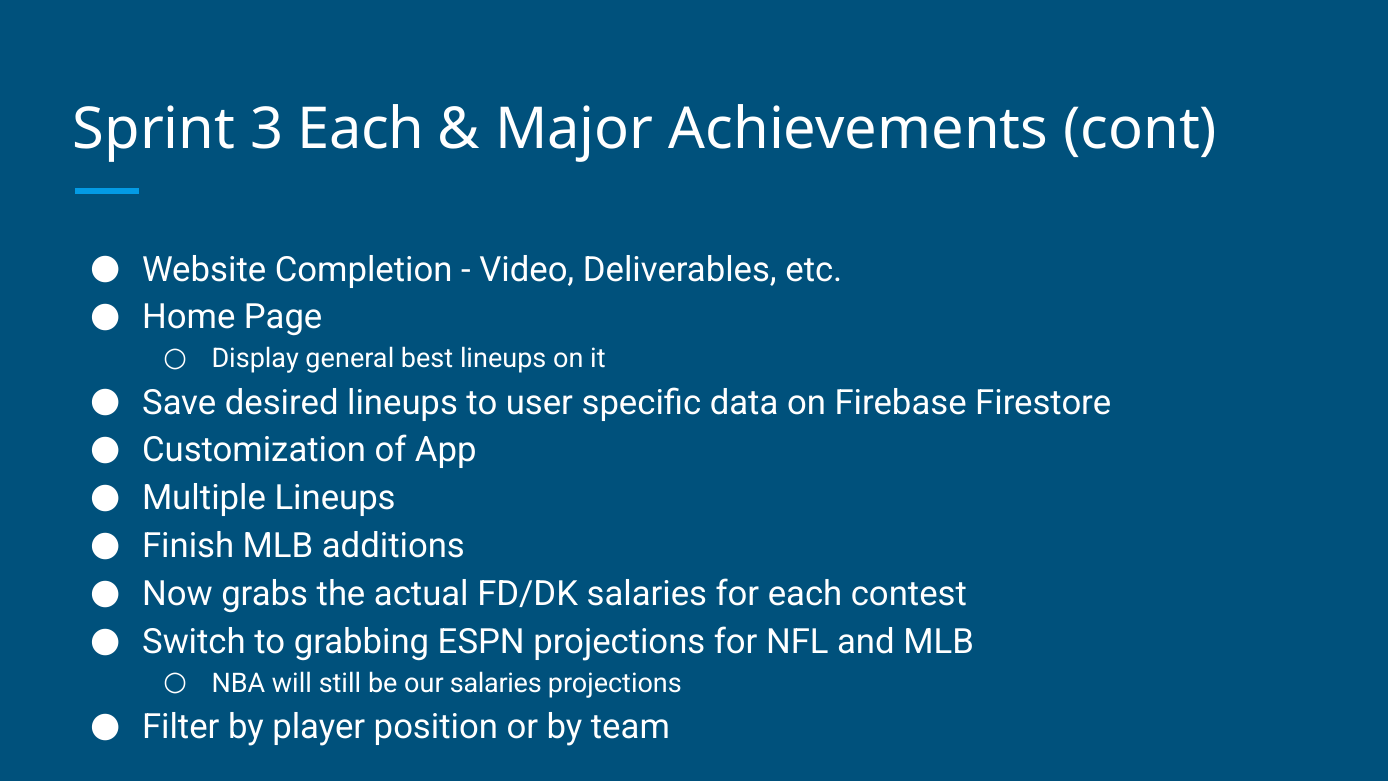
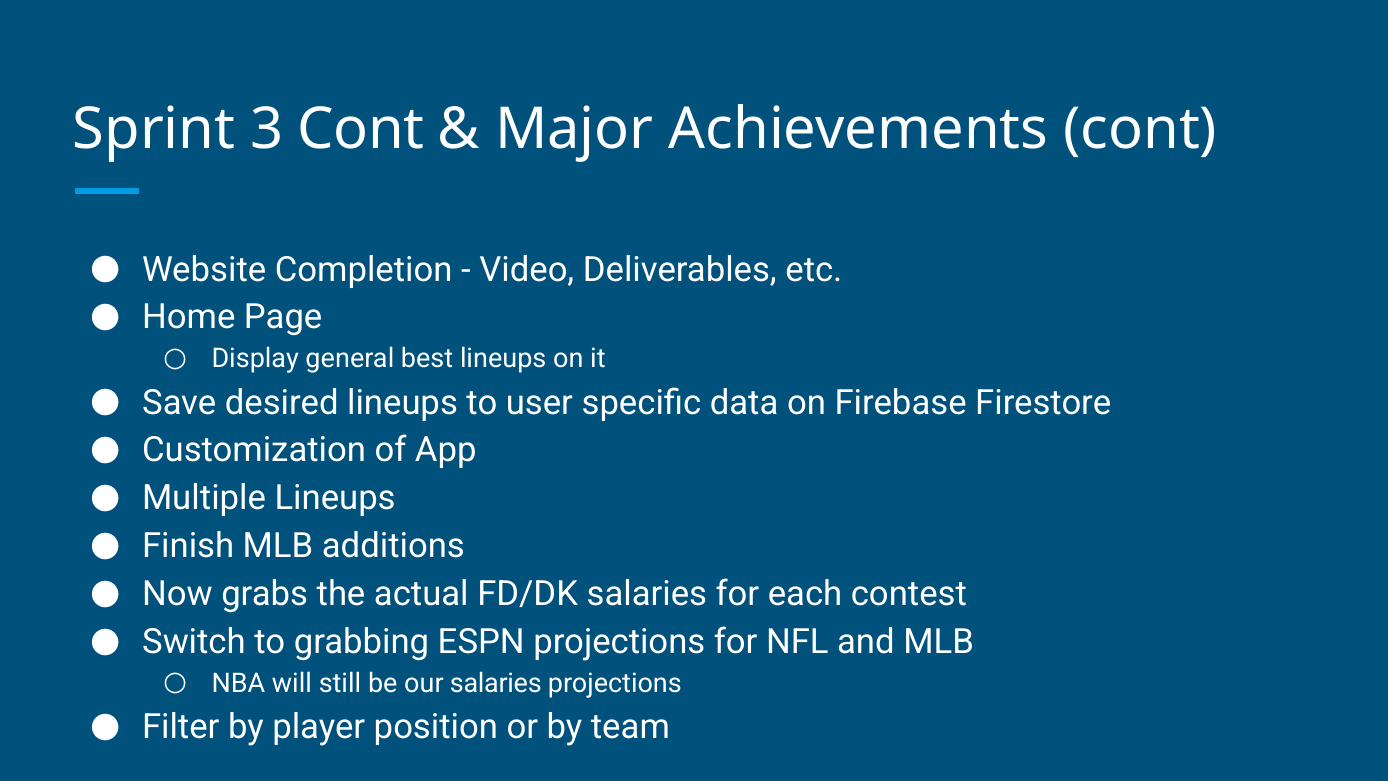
3 Each: Each -> Cont
